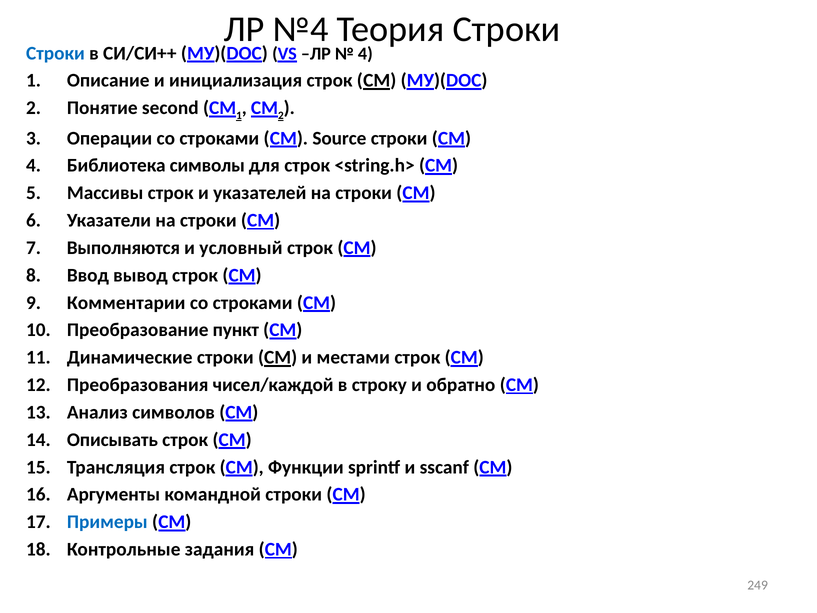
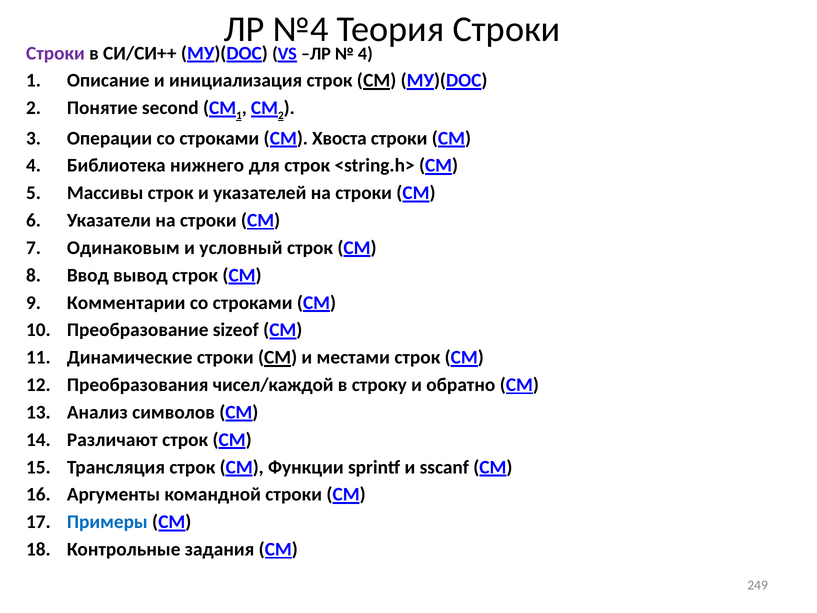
Строки at (55, 53) colour: blue -> purple
Source: Source -> Хвоста
символы: символы -> нижнего
Выполняются: Выполняются -> Одинаковым
пункт: пункт -> sizeof
Описывать: Описывать -> Различают
